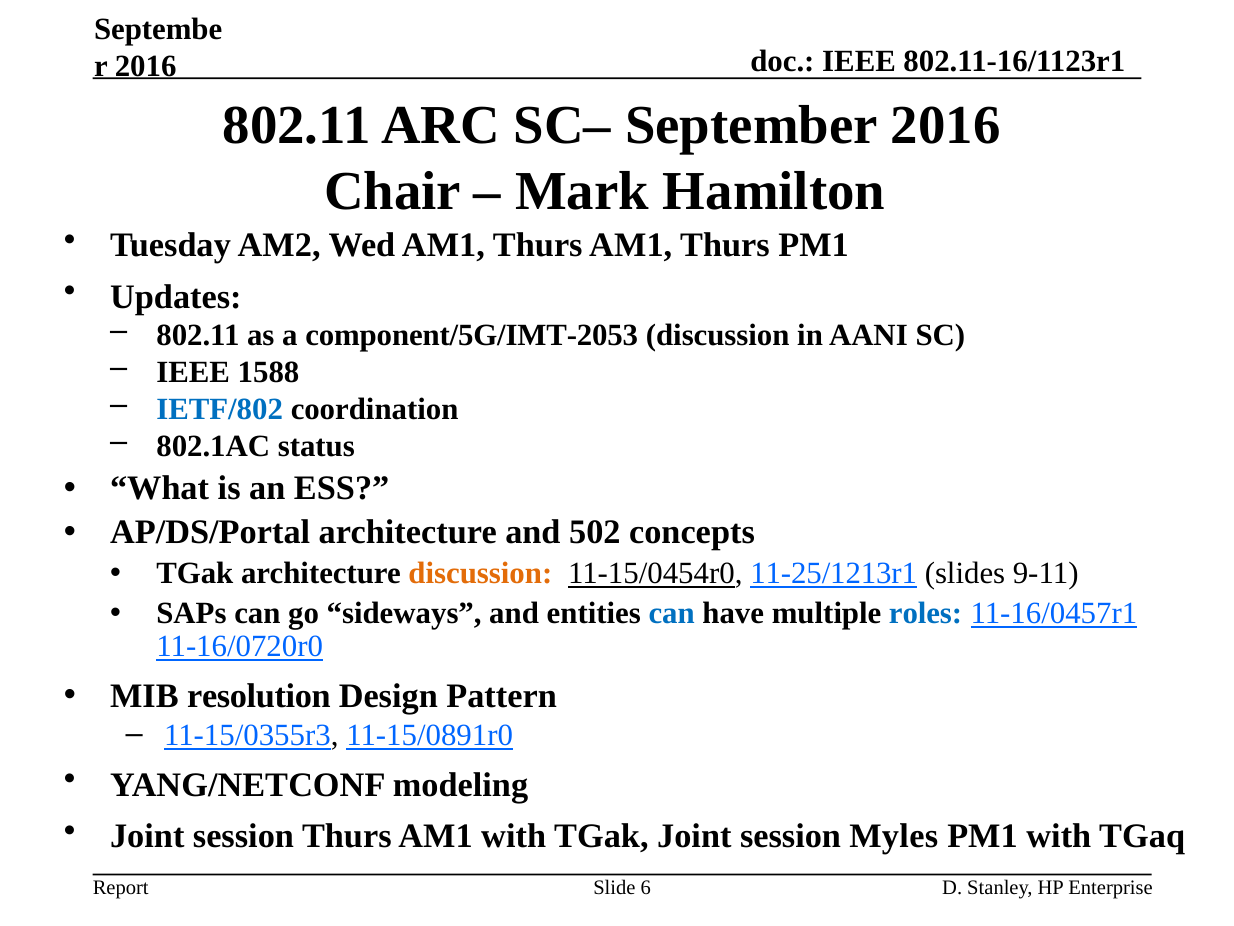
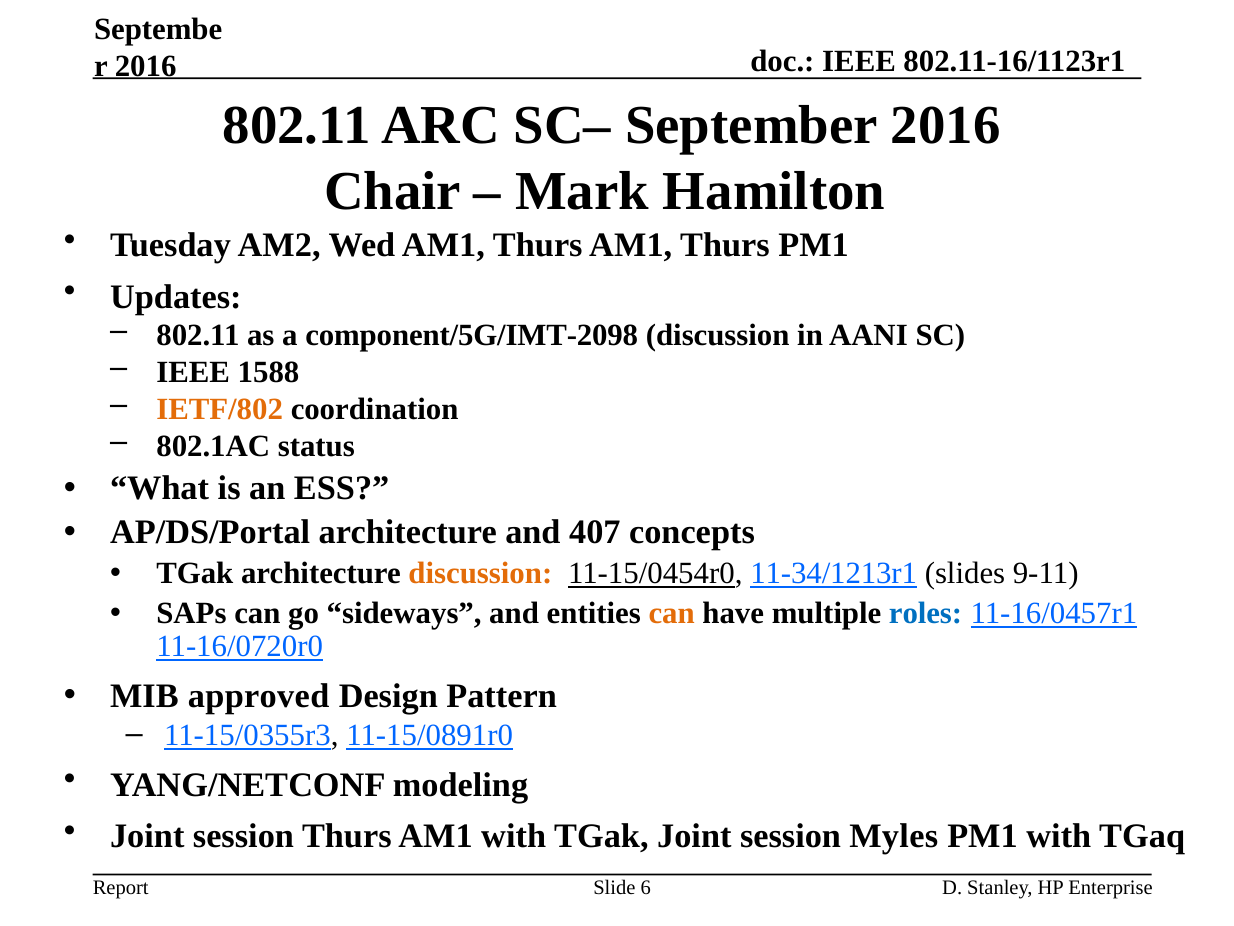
component/5G/IMT-2053: component/5G/IMT-2053 -> component/5G/IMT-2098
IETF/802 colour: blue -> orange
502: 502 -> 407
11-25/1213r1: 11-25/1213r1 -> 11-34/1213r1
can at (672, 613) colour: blue -> orange
resolution: resolution -> approved
